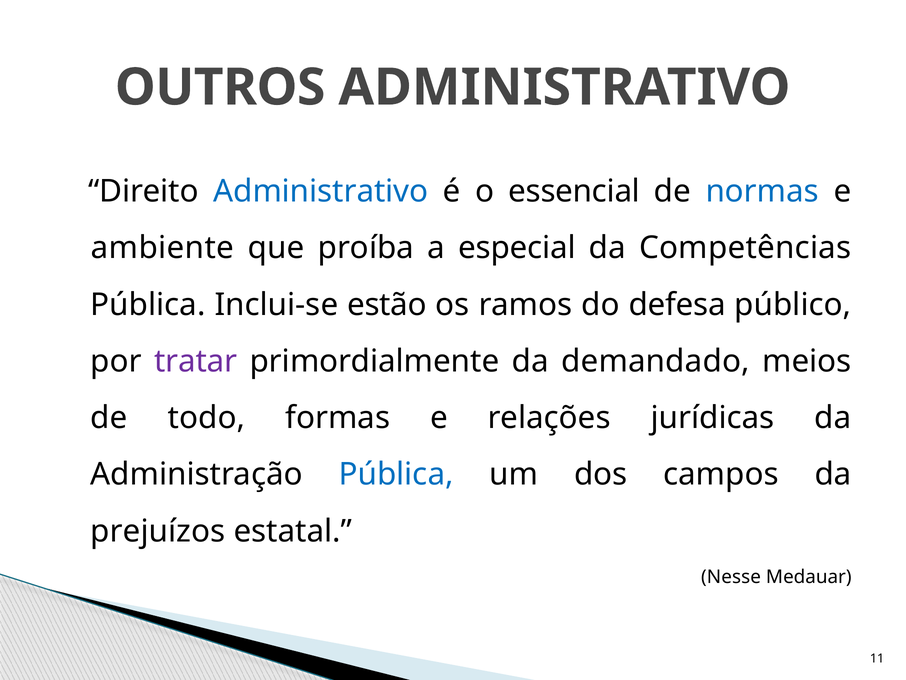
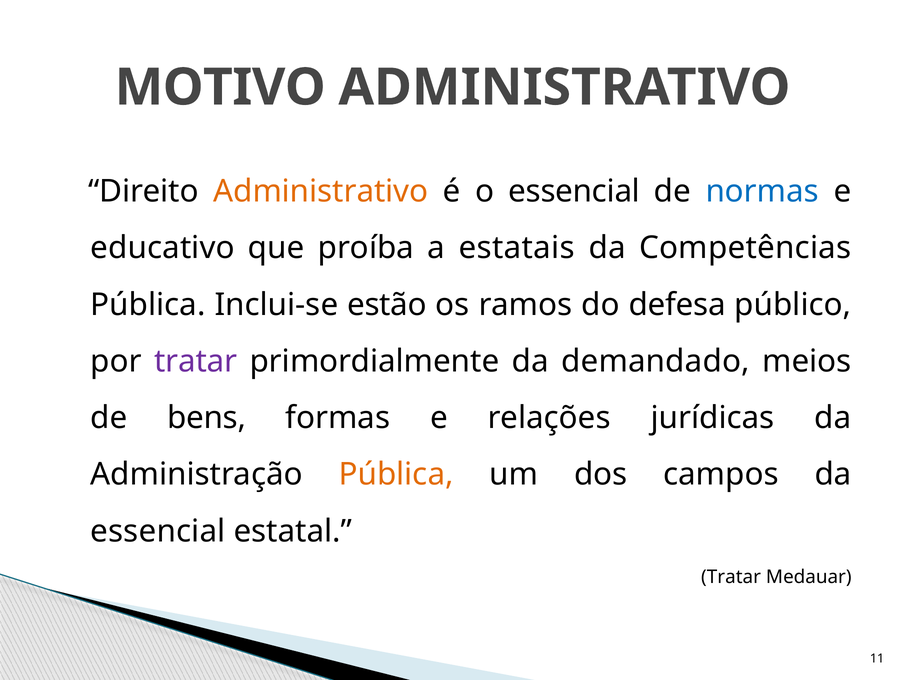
OUTROS: OUTROS -> MOTIVO
Administrativo at (321, 191) colour: blue -> orange
ambiente: ambiente -> educativo
especial: especial -> estatais
todo: todo -> bens
Pública at (396, 474) colour: blue -> orange
prejuízos at (158, 531): prejuízos -> essencial
Nesse at (731, 576): Nesse -> Tratar
